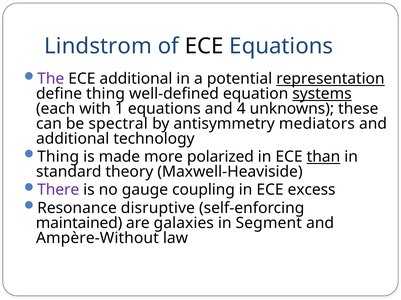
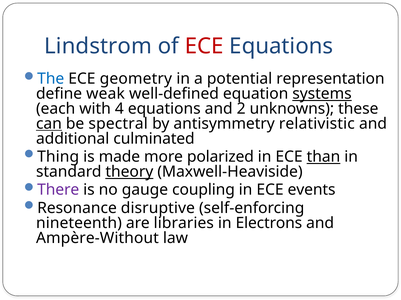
ECE at (204, 46) colour: black -> red
The colour: purple -> blue
ECE additional: additional -> geometry
representation underline: present -> none
define thing: thing -> weak
1: 1 -> 4
4: 4 -> 2
can underline: none -> present
mediators: mediators -> relativistic
technology: technology -> culminated
theory underline: none -> present
excess: excess -> events
maintained: maintained -> nineteenth
galaxies: galaxies -> libraries
Segment: Segment -> Electrons
